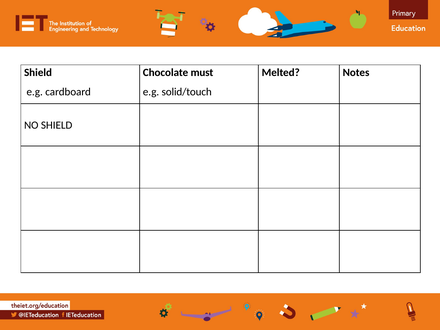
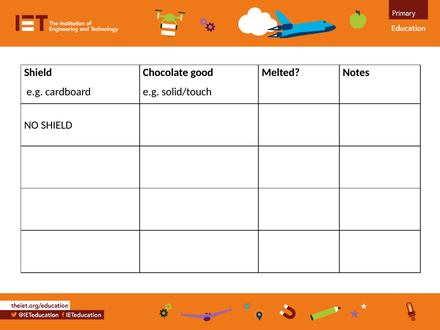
must: must -> good
